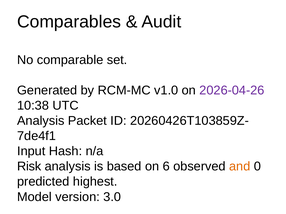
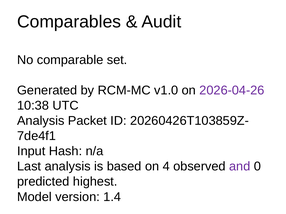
Risk: Risk -> Last
6: 6 -> 4
and colour: orange -> purple
3.0: 3.0 -> 1.4
